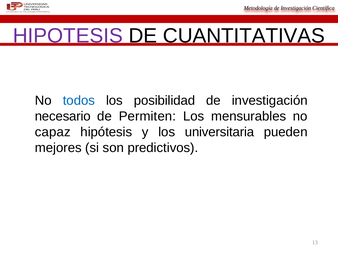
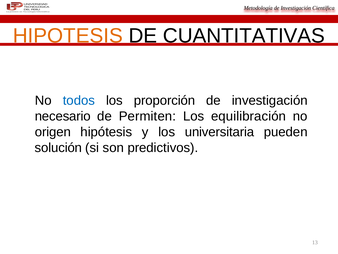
HIPOTESIS colour: purple -> orange
posibilidad: posibilidad -> proporción
mensurables: mensurables -> equilibración
capaz: capaz -> origen
mejores: mejores -> solución
